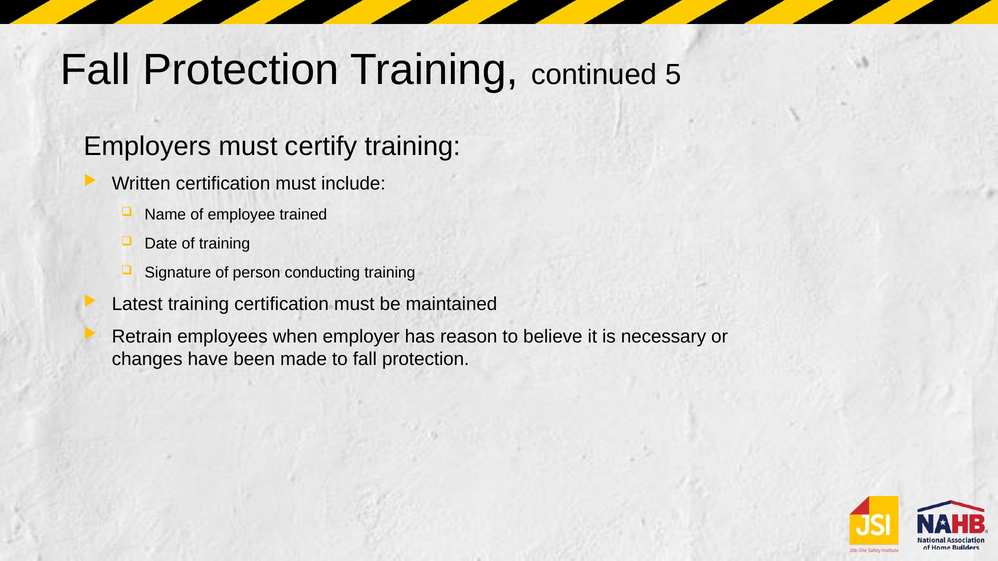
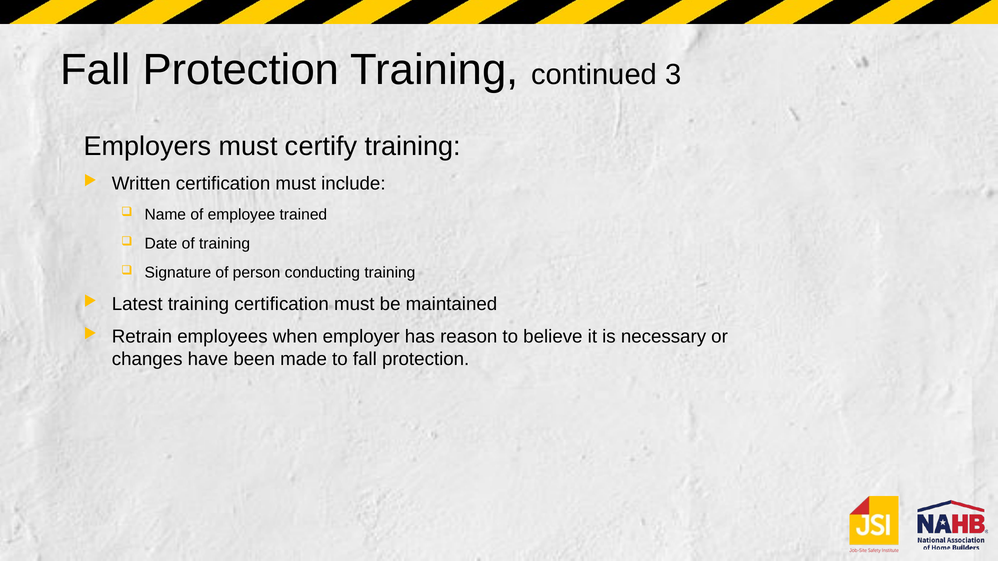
5: 5 -> 3
